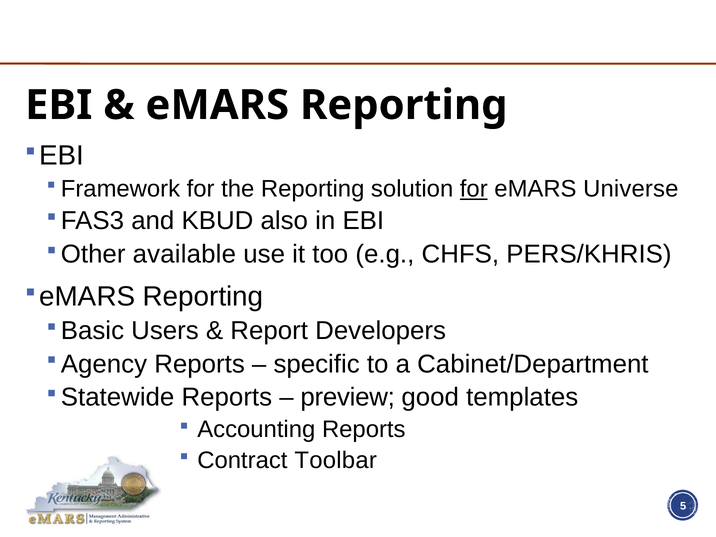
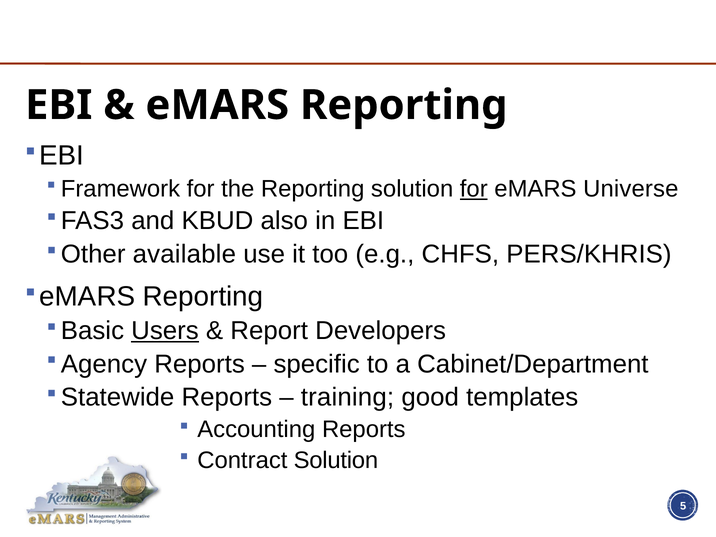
Users underline: none -> present
preview: preview -> training
Contract Toolbar: Toolbar -> Solution
